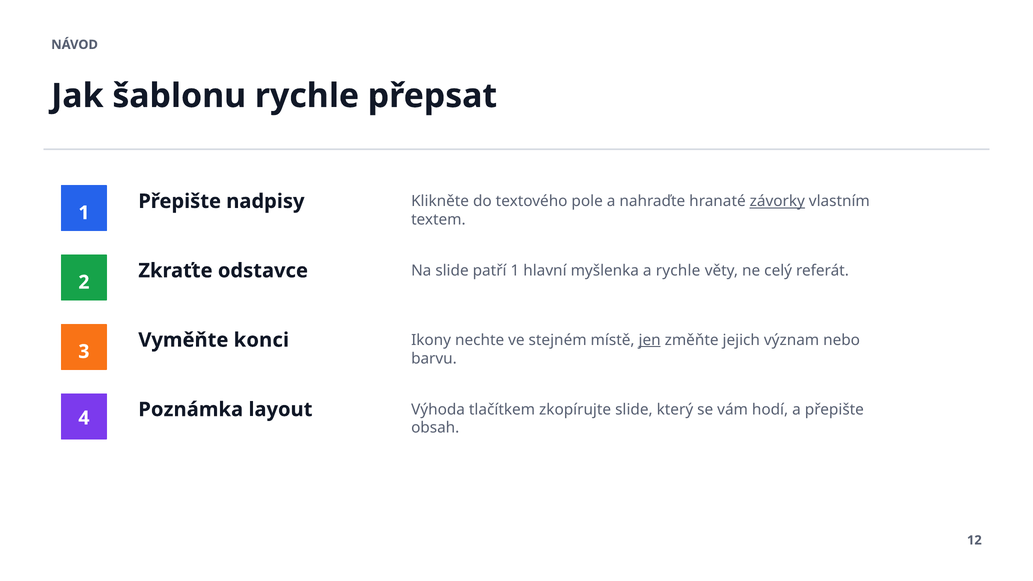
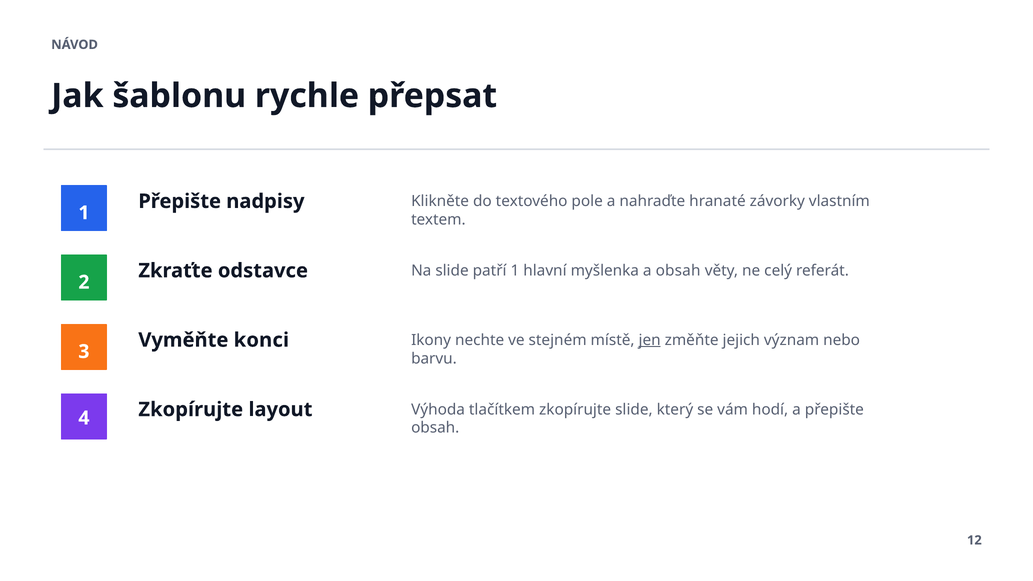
závorky underline: present -> none
a rychle: rychle -> obsah
4 Poznámka: Poznámka -> Zkopírujte
